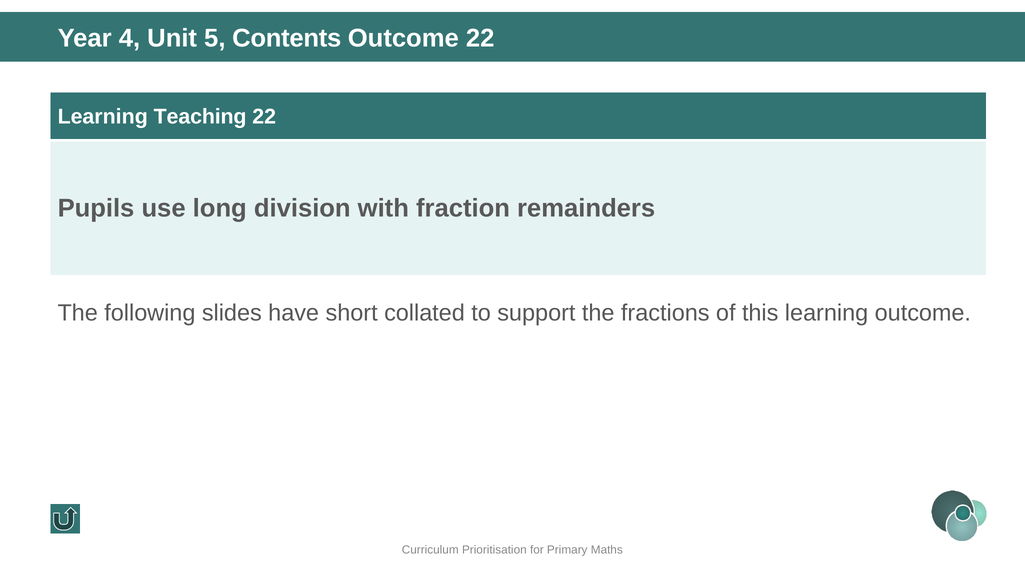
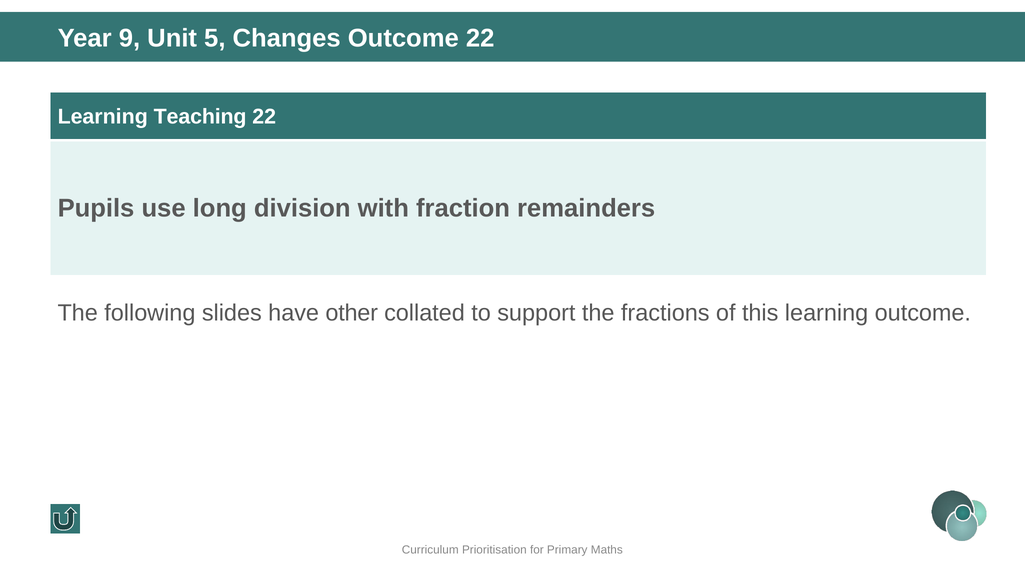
4: 4 -> 9
Contents: Contents -> Changes
short: short -> other
